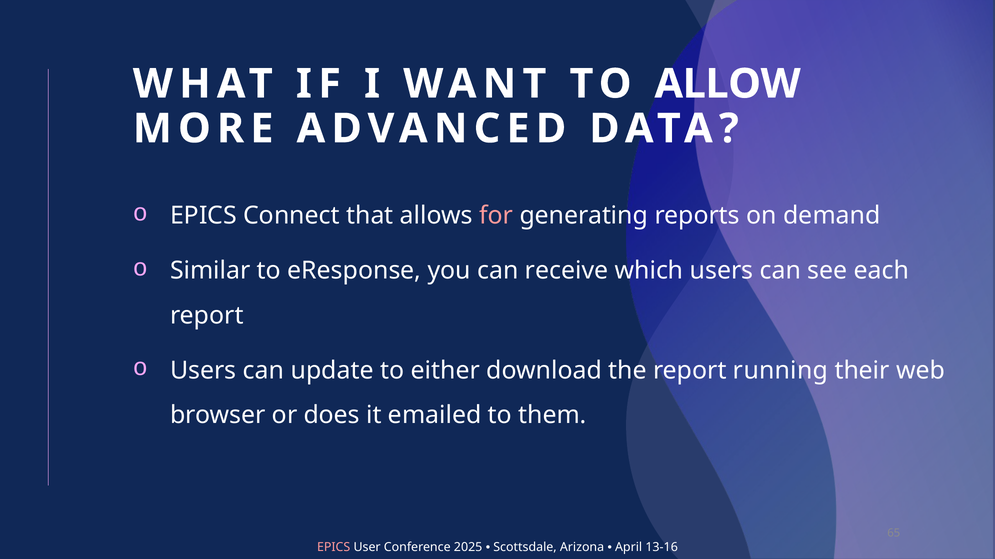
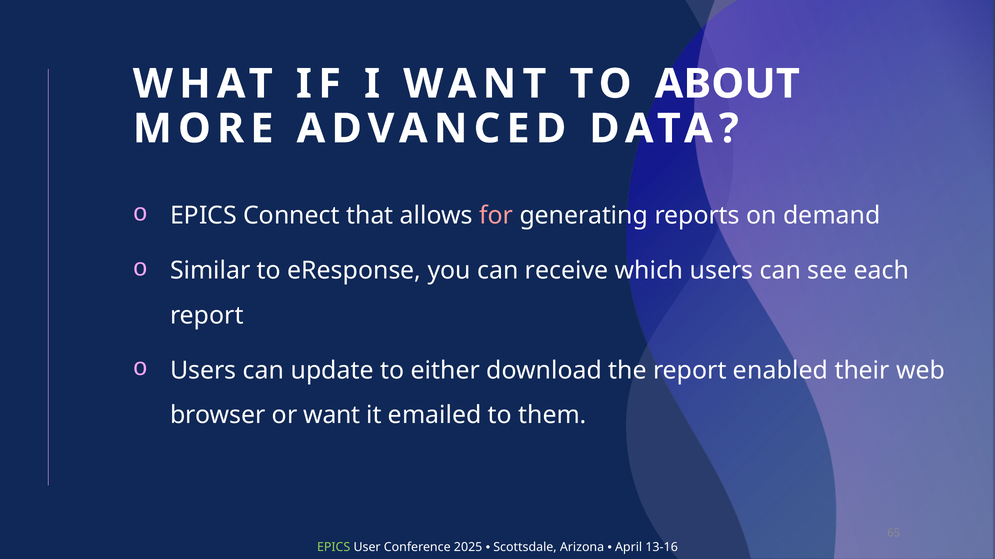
ALLOW: ALLOW -> ABOUT
running: running -> enabled
or does: does -> want
EPICS at (334, 548) colour: pink -> light green
